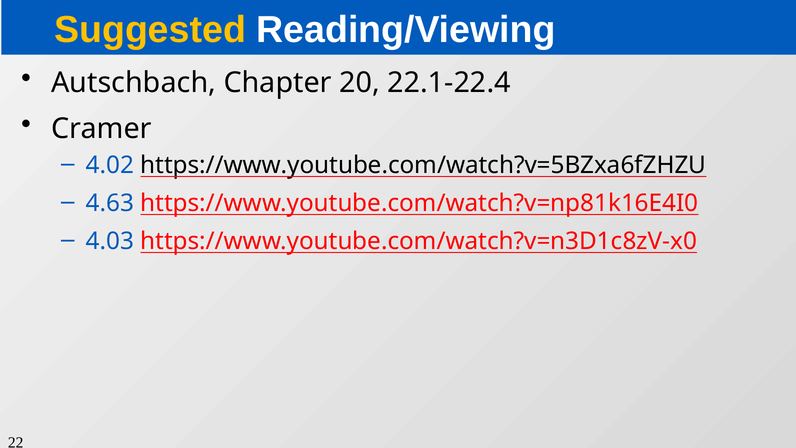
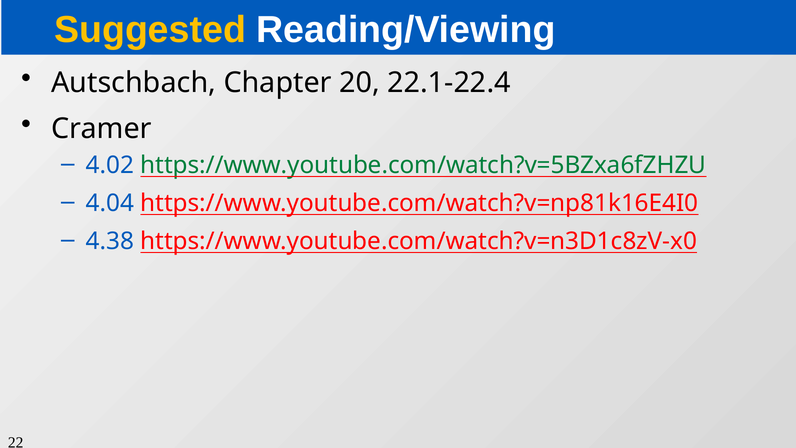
https://www.youtube.com/watch?v=5BZxa6fZHZU colour: black -> green
4.63: 4.63 -> 4.04
4.03: 4.03 -> 4.38
